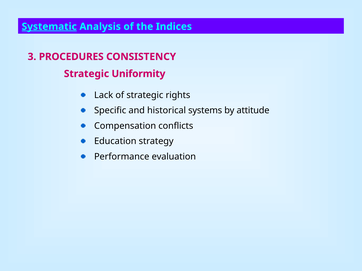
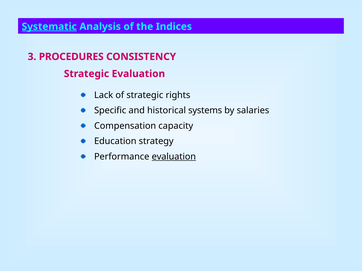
Strategic Uniformity: Uniformity -> Evaluation
attitude: attitude -> salaries
conflicts: conflicts -> capacity
evaluation at (174, 157) underline: none -> present
